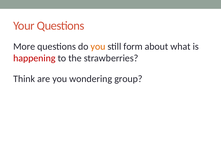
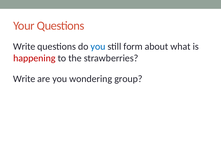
More at (24, 46): More -> Write
you at (98, 46) colour: orange -> blue
Think at (24, 79): Think -> Write
